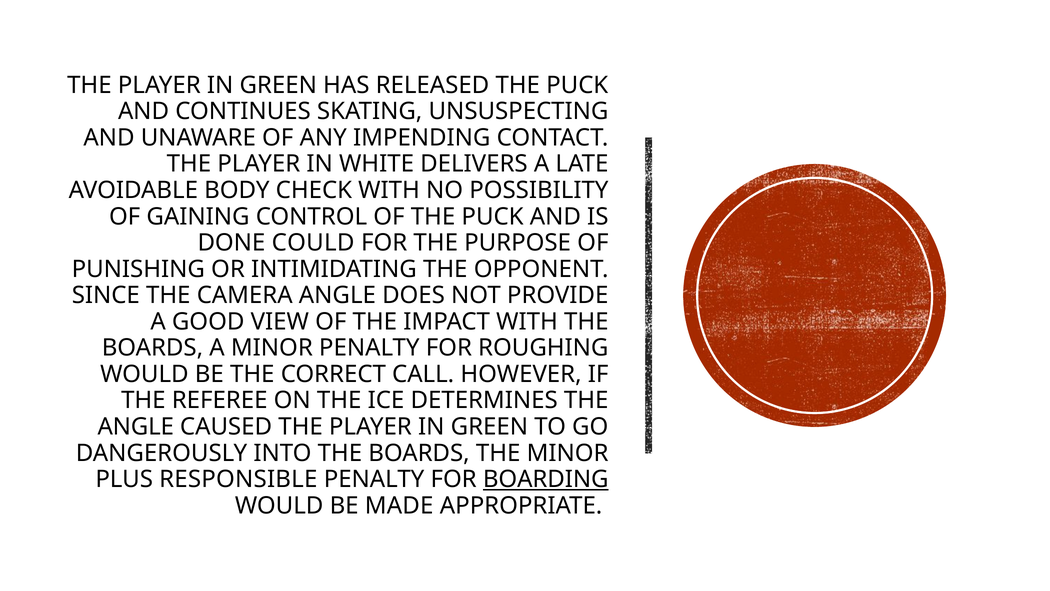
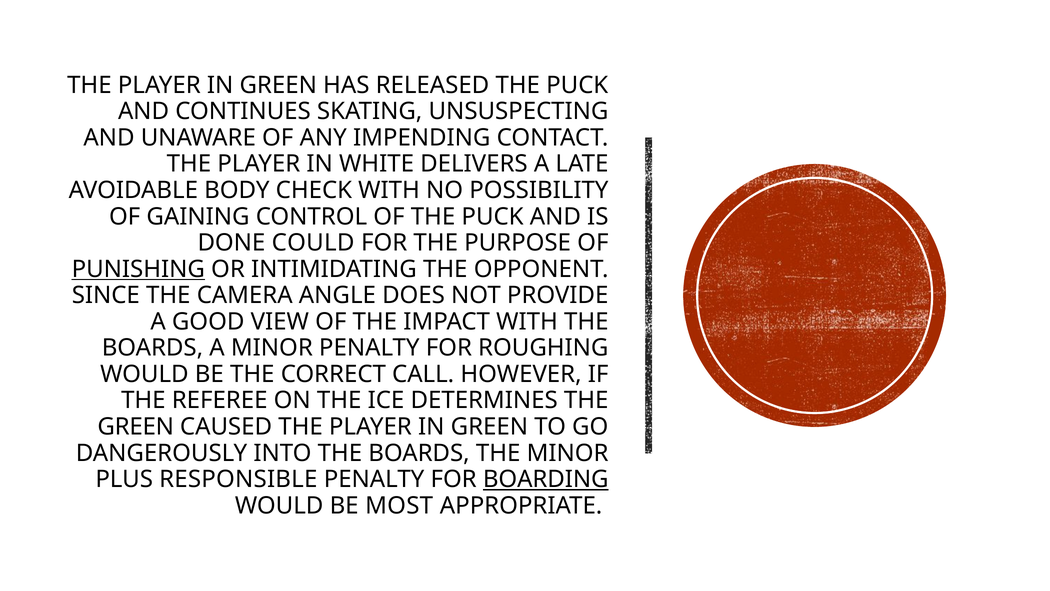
PUNISHING underline: none -> present
ANGLE at (136, 427): ANGLE -> GREEN
MADE: MADE -> MOST
